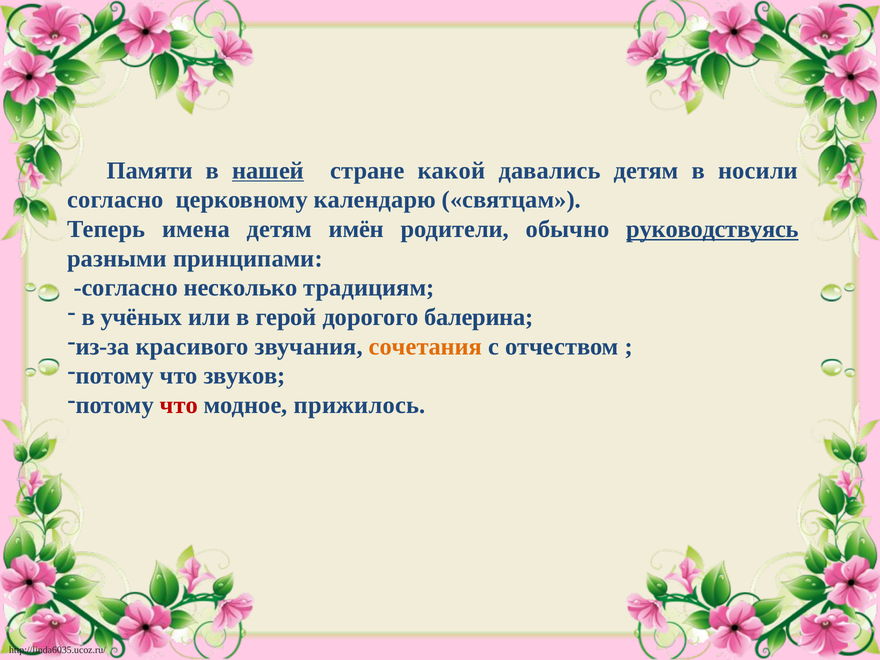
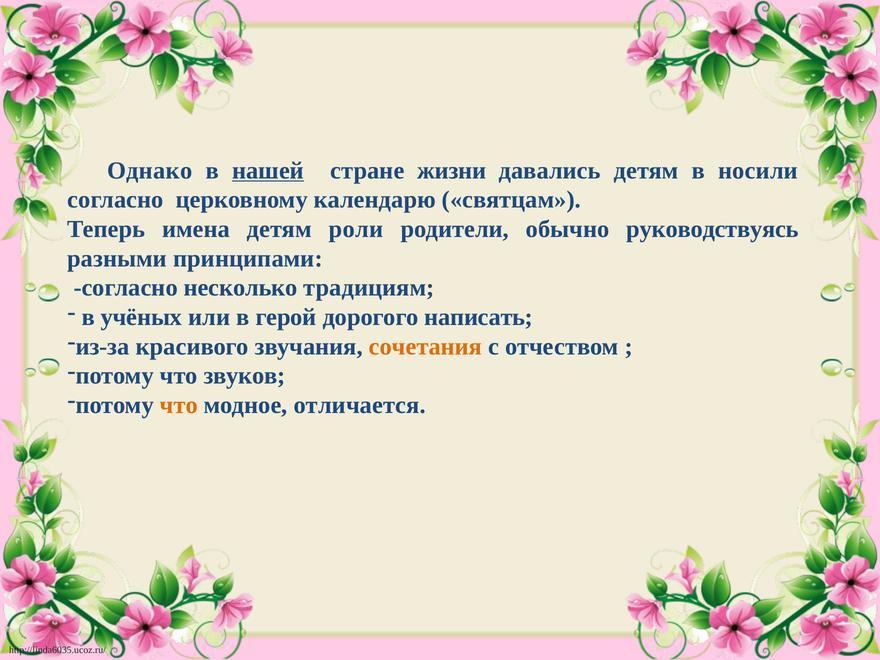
Памяти: Памяти -> Однако
какой: какой -> жизни
имён: имён -> роли
руководствуясь underline: present -> none
балерина: балерина -> написать
что at (179, 405) colour: red -> orange
прижилось: прижилось -> отличается
